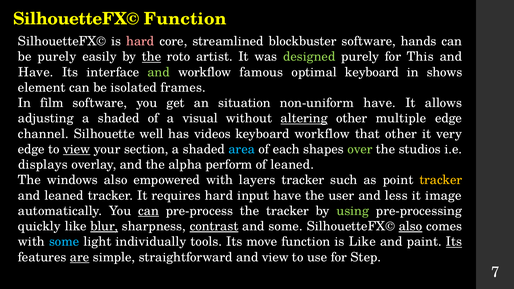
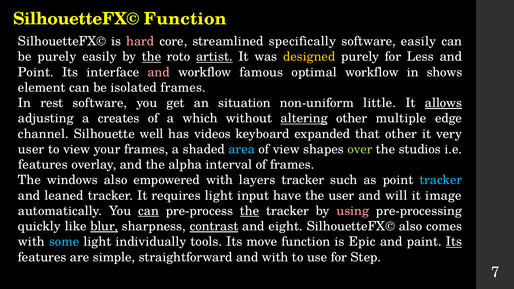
blockbuster: blockbuster -> specifically
software hands: hands -> easily
artist underline: none -> present
designed colour: light green -> yellow
This: This -> Less
Have at (36, 72): Have -> Point
and at (159, 72) colour: light green -> pink
optimal keyboard: keyboard -> workflow
film: film -> rest
non-uniform have: have -> little
allows underline: none -> present
adjusting a shaded: shaded -> creates
visual: visual -> which
keyboard workflow: workflow -> expanded
edge at (31, 149): edge -> user
view at (77, 149) underline: present -> none
your section: section -> frames
of each: each -> view
displays at (43, 165): displays -> features
perform: perform -> interval
of leaned: leaned -> frames
tracker at (441, 180) colour: yellow -> light blue
requires hard: hard -> light
less: less -> will
the at (250, 211) underline: none -> present
using colour: light green -> pink
and some: some -> eight
also at (411, 226) underline: present -> none
is Like: Like -> Epic
are underline: present -> none
and view: view -> with
